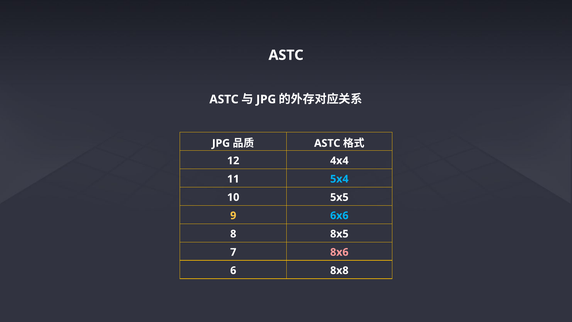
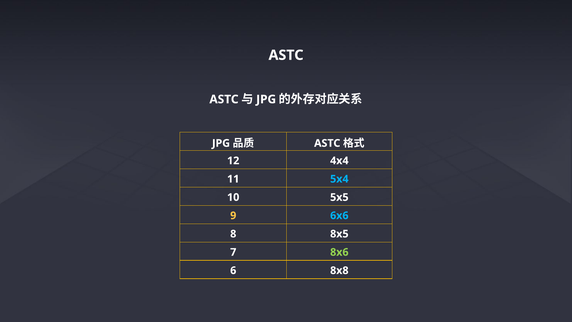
8x6 colour: pink -> light green
